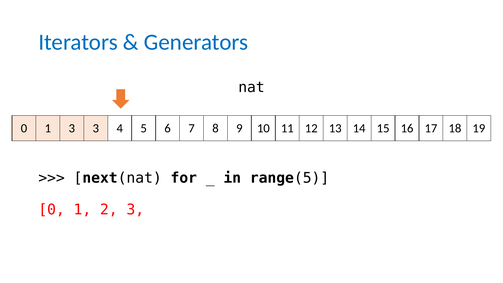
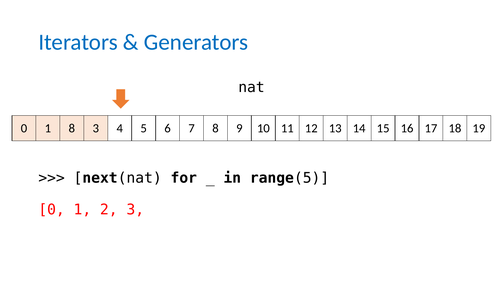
1 3: 3 -> 8
